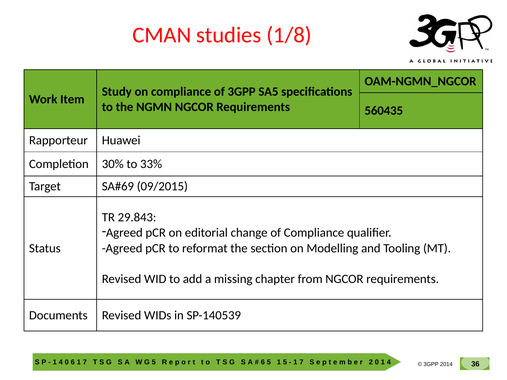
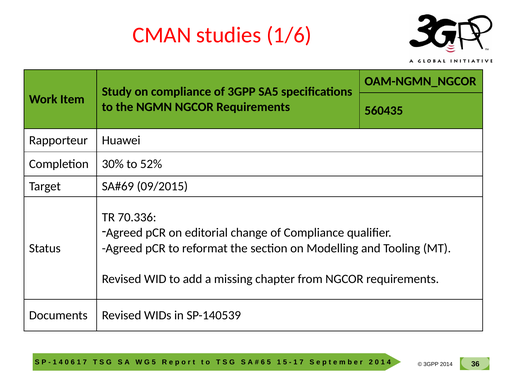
1/8: 1/8 -> 1/6
33%: 33% -> 52%
29.843: 29.843 -> 70.336
